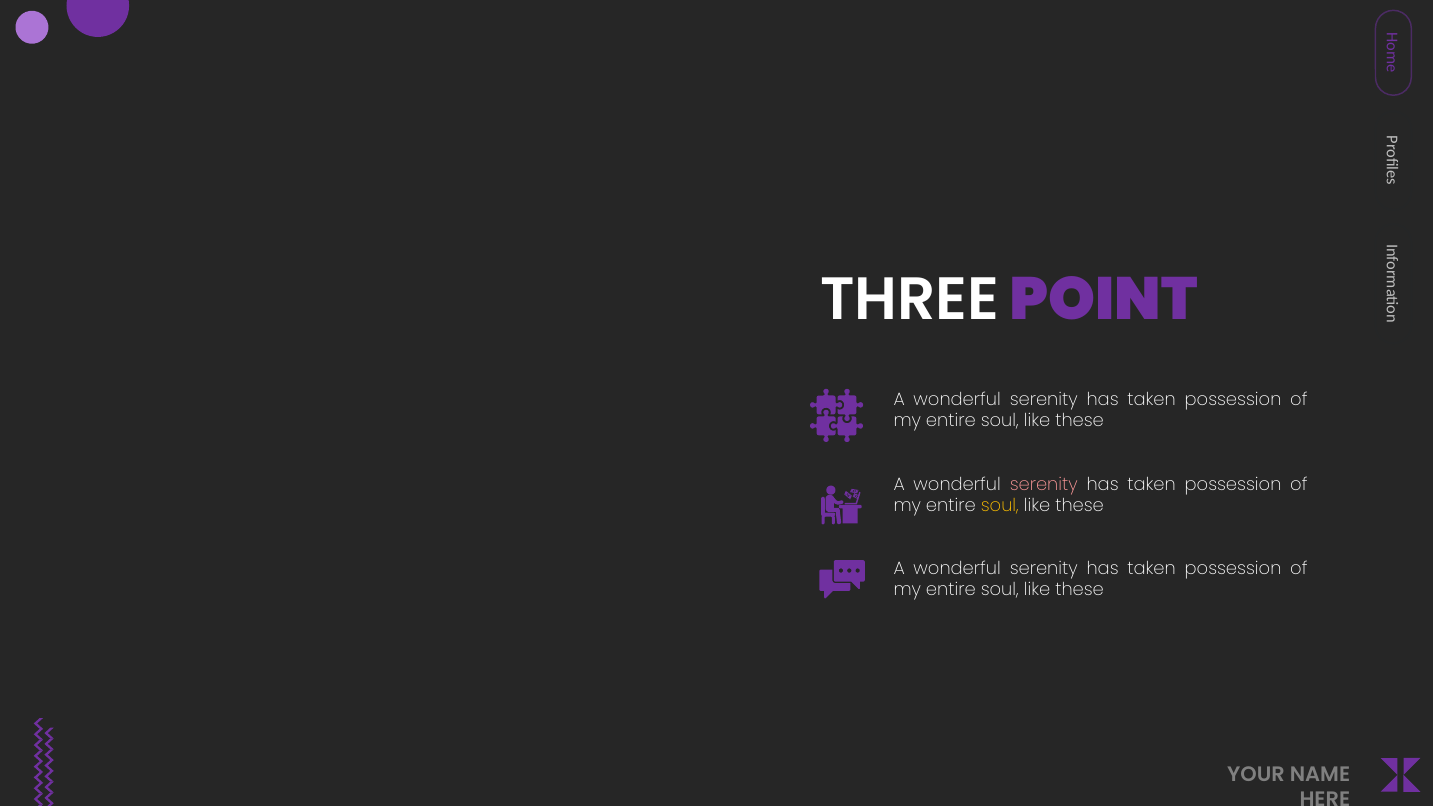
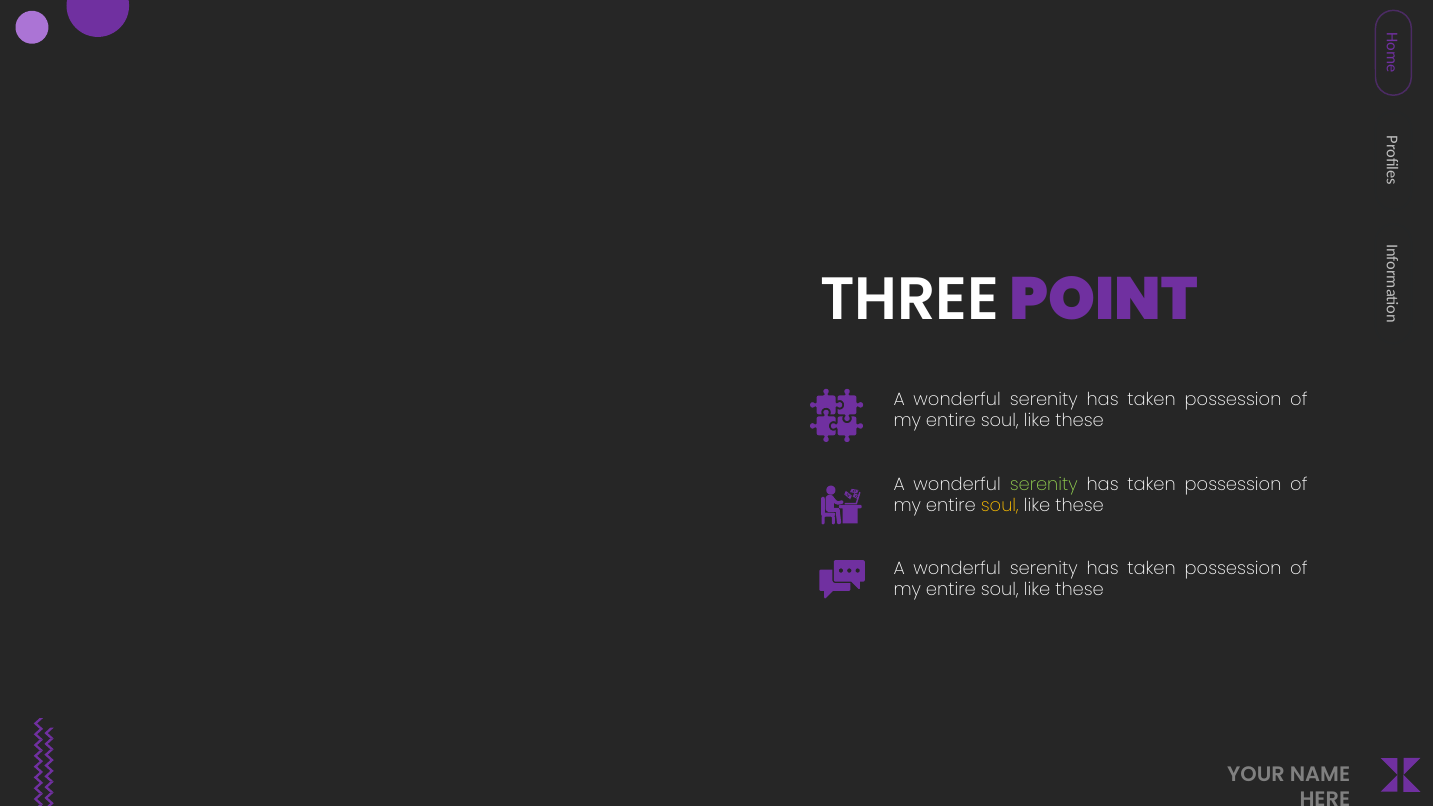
serenity at (1044, 484) colour: pink -> light green
